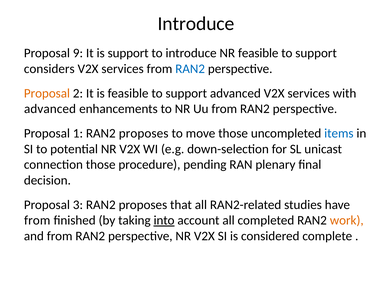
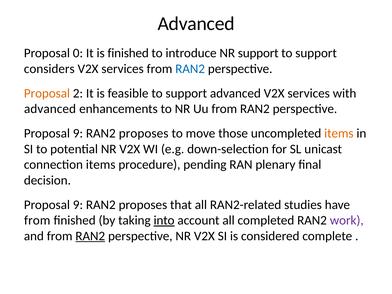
Introduce at (196, 24): Introduce -> Advanced
9: 9 -> 0
is support: support -> finished
NR feasible: feasible -> support
1 at (78, 133): 1 -> 9
items at (339, 133) colour: blue -> orange
connection those: those -> items
3 at (78, 205): 3 -> 9
work colour: orange -> purple
RAN2 at (90, 236) underline: none -> present
